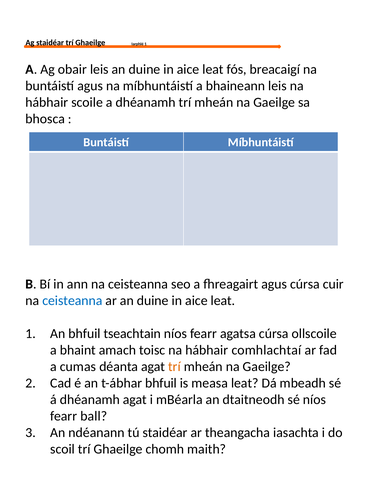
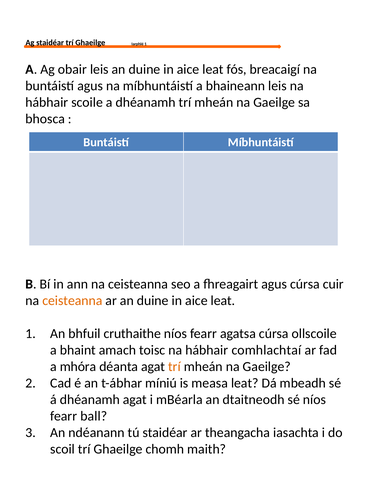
ceisteanna at (72, 300) colour: blue -> orange
tseachtain: tseachtain -> cruthaithe
cumas: cumas -> mhóra
t-ábhar bhfuil: bhfuil -> míniú
